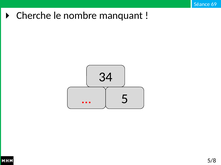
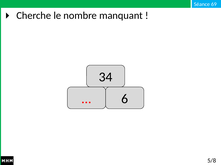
5: 5 -> 6
